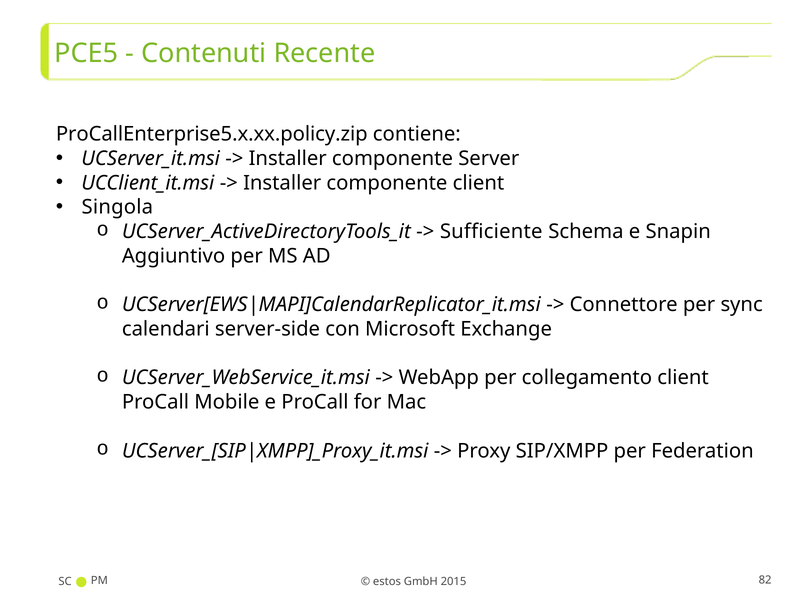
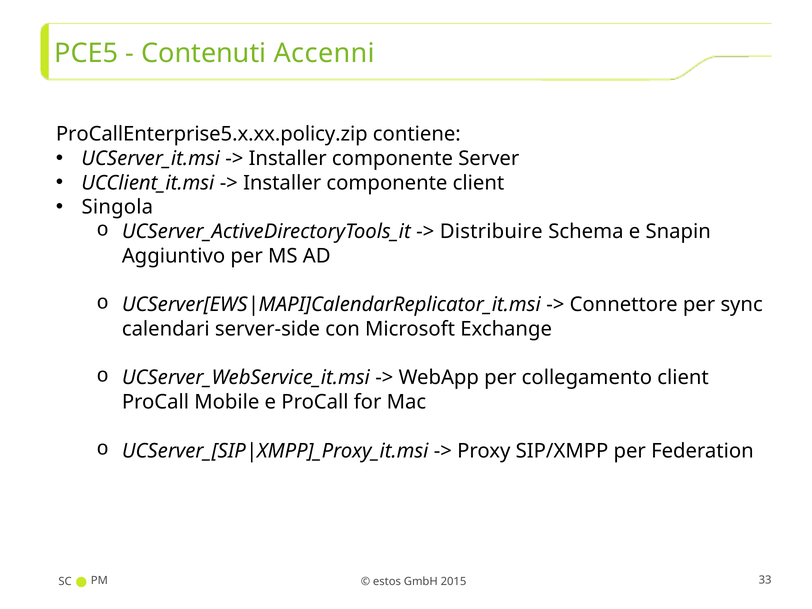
Recente: Recente -> Accenni
Sufficiente: Sufficiente -> Distribuire
82: 82 -> 33
